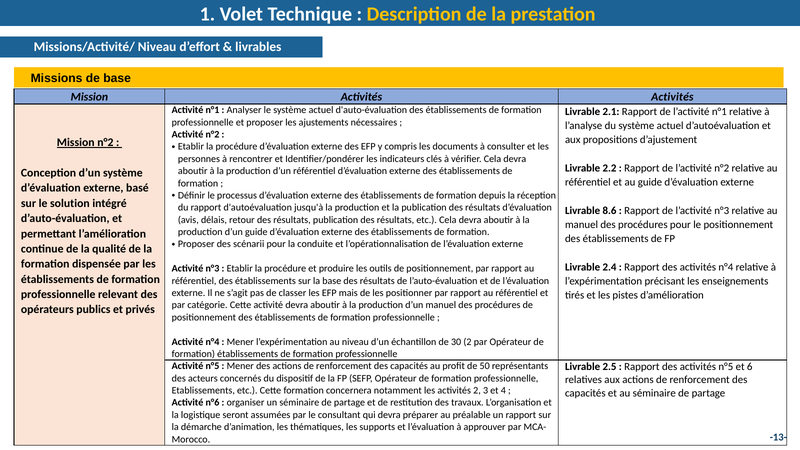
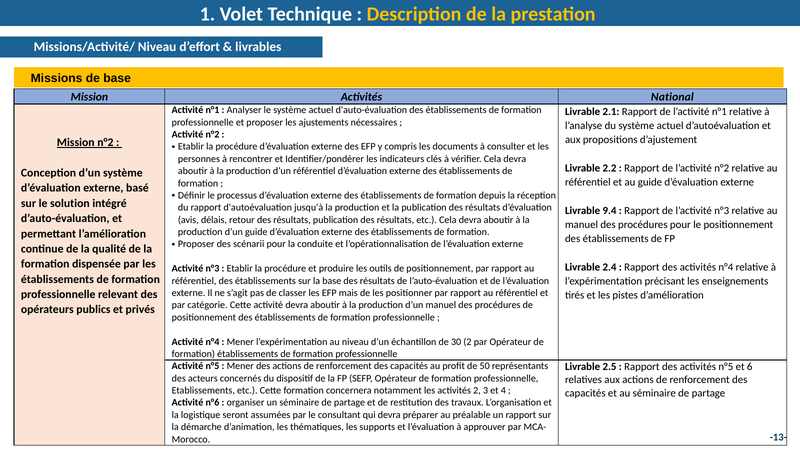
Activités Activités: Activités -> National
8.6: 8.6 -> 9.4
